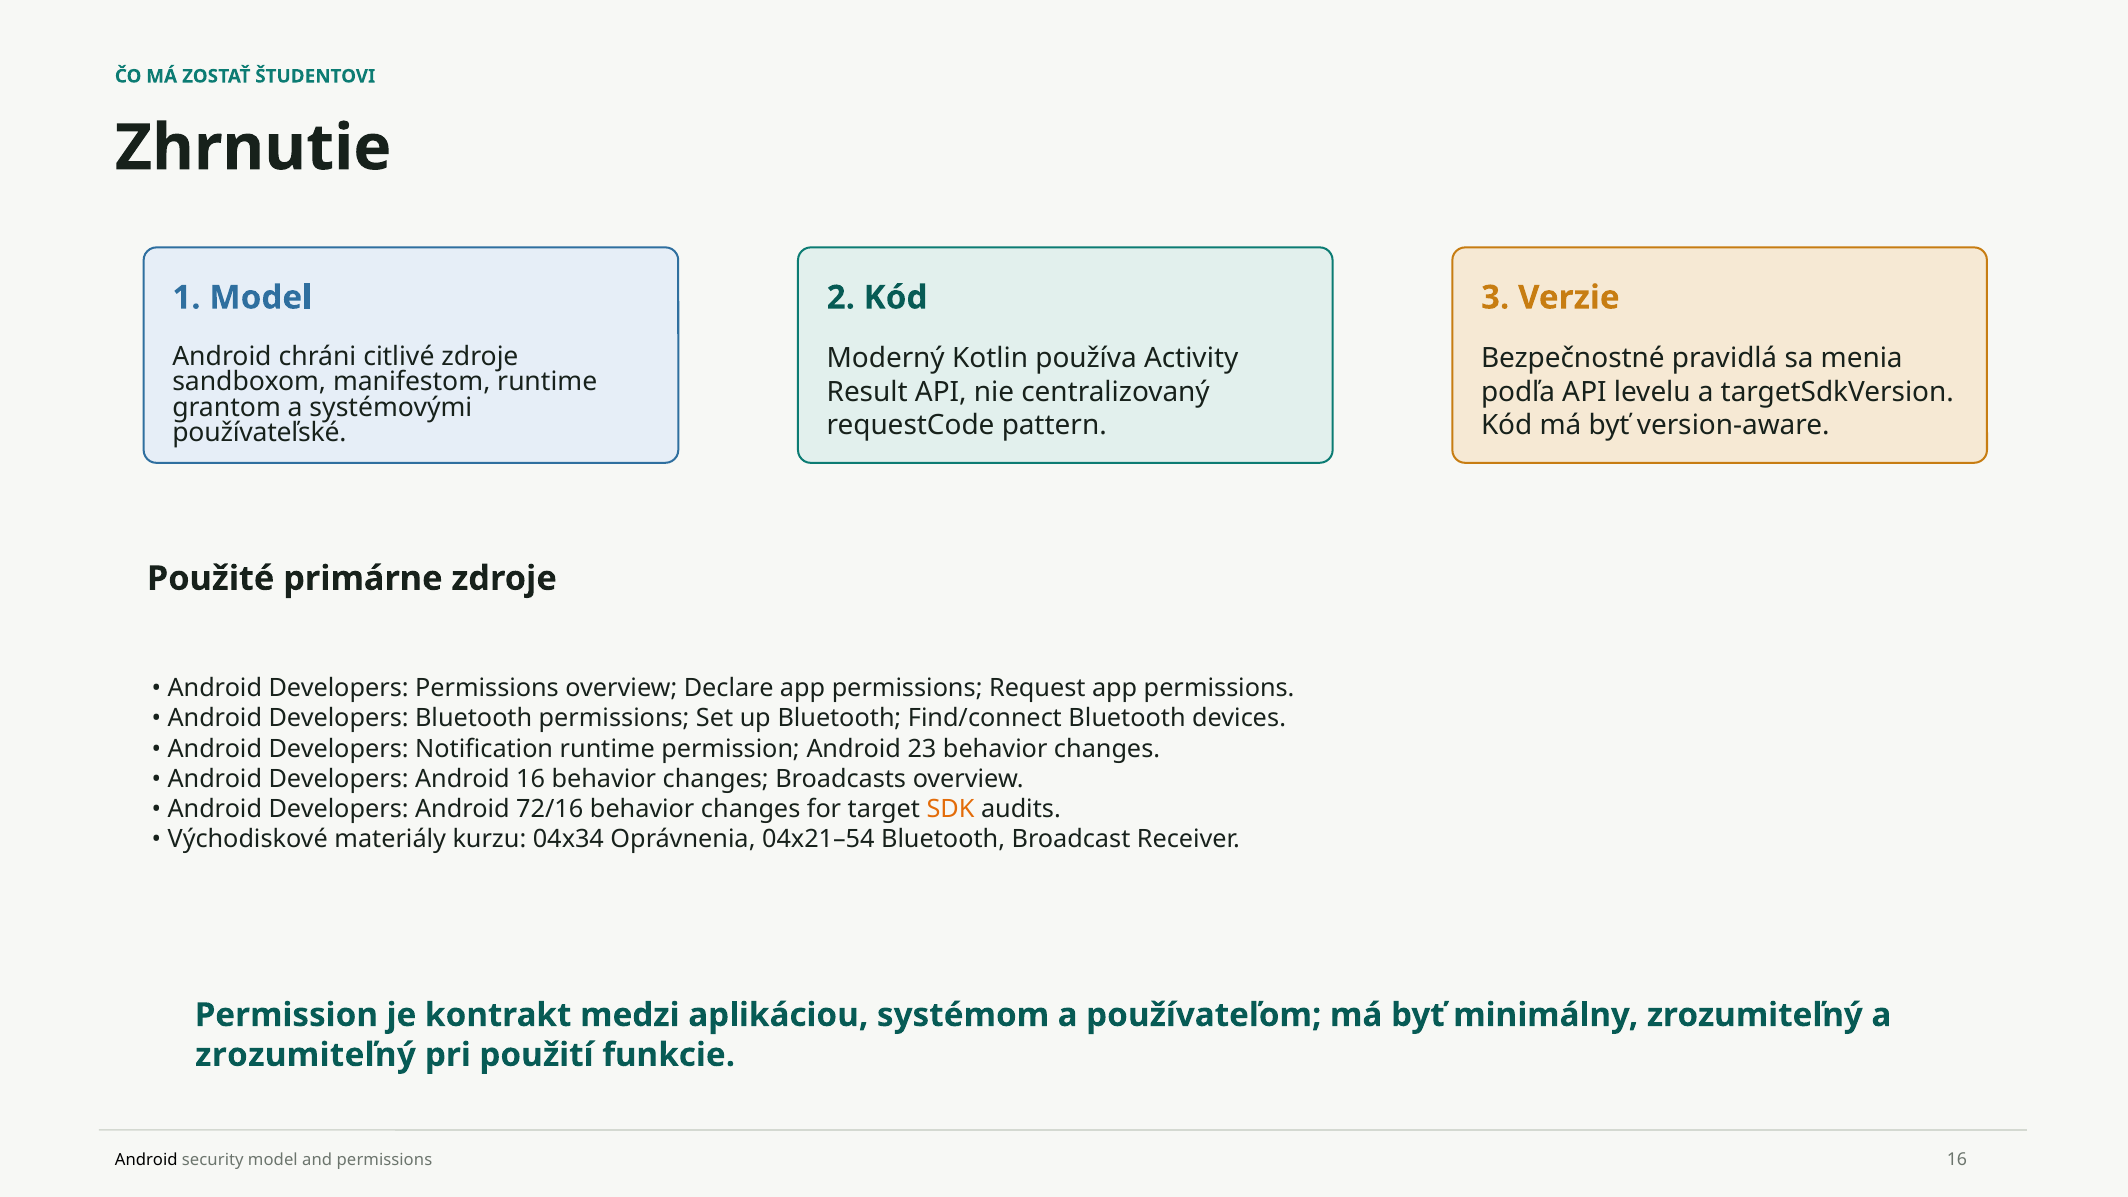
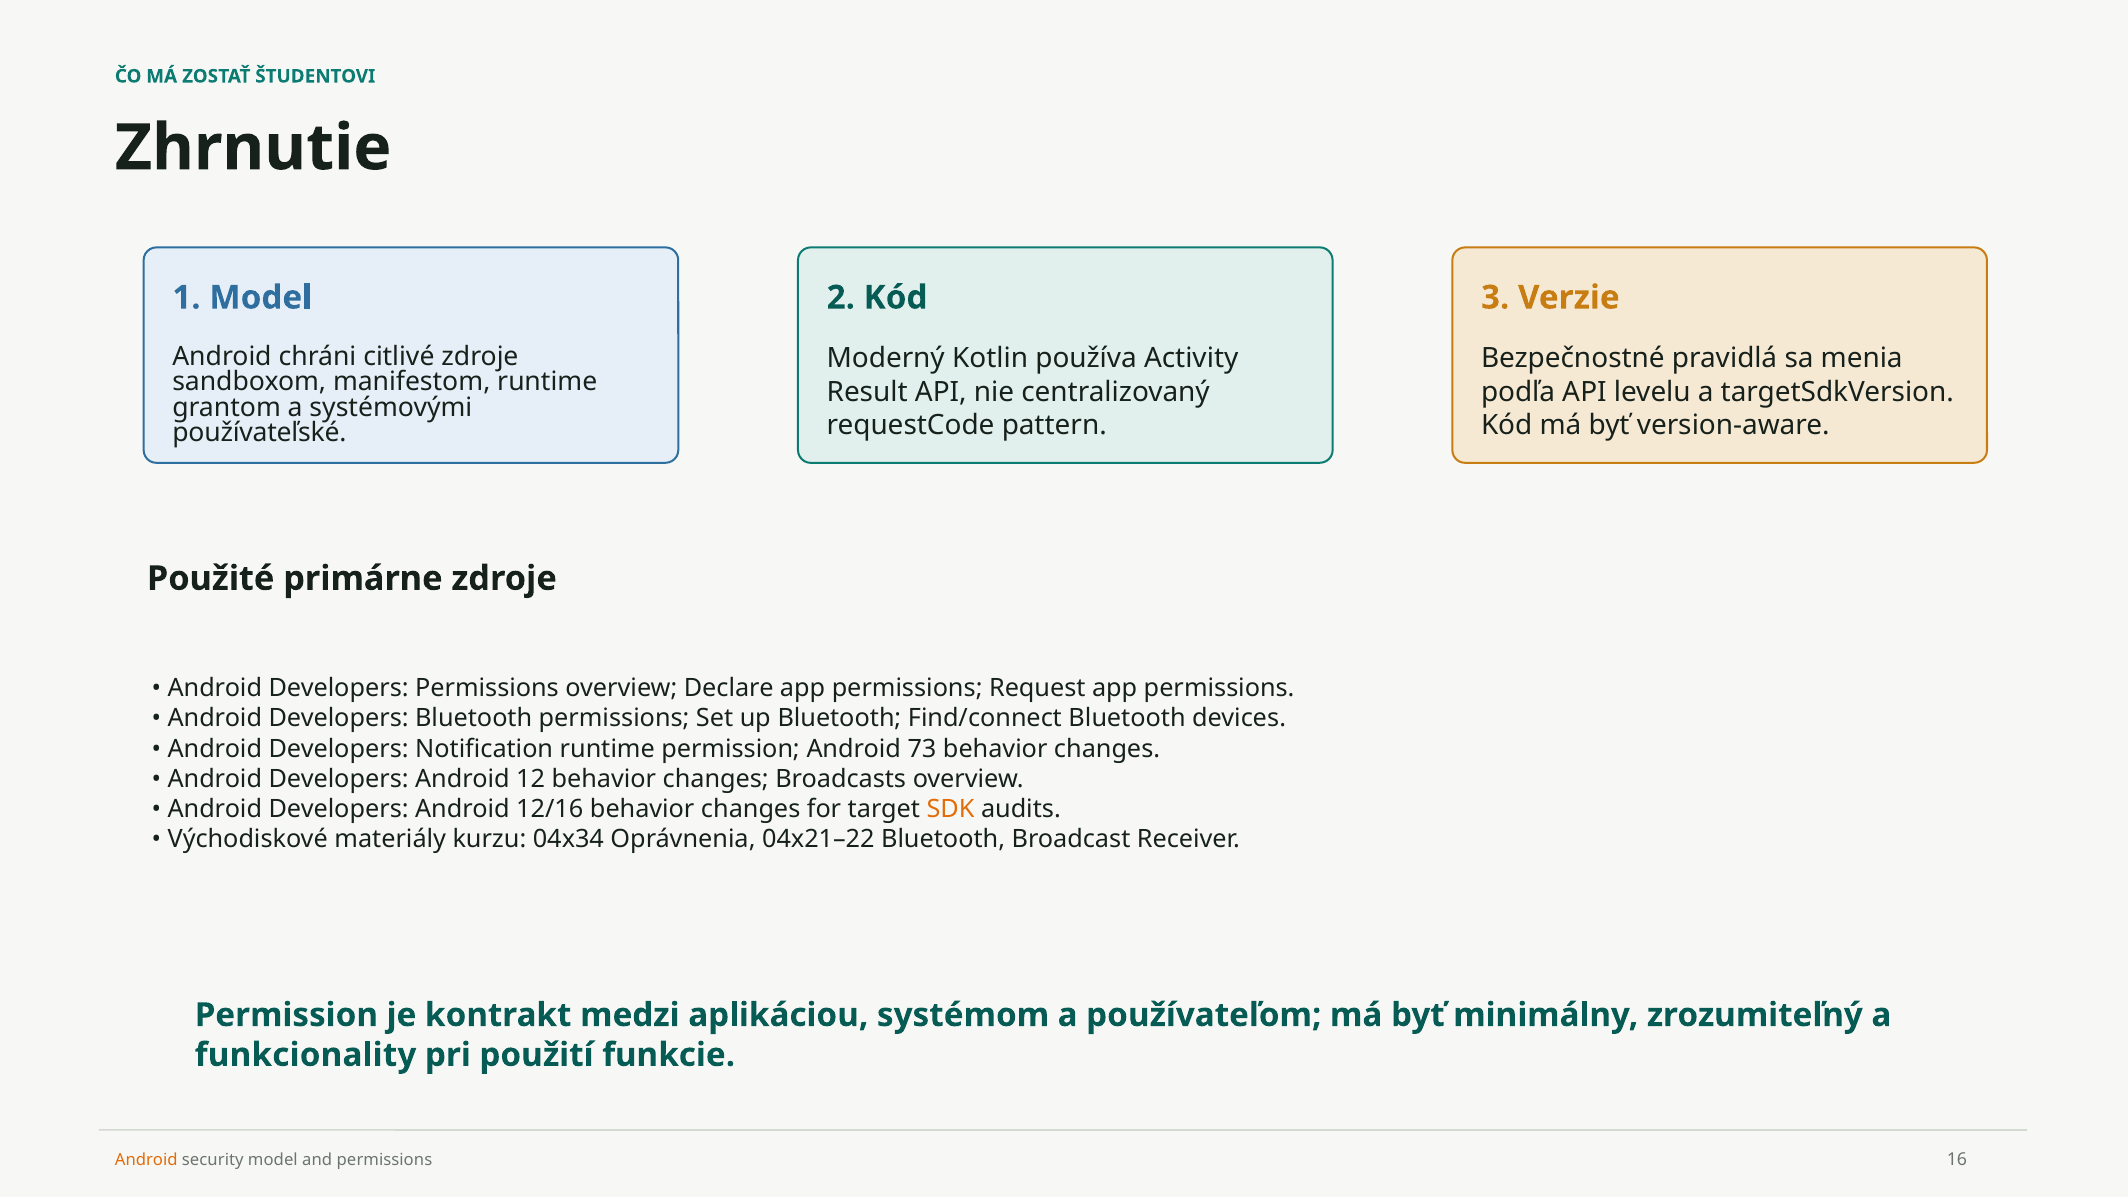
23: 23 -> 73
Android 16: 16 -> 12
72/16: 72/16 -> 12/16
04x21–54: 04x21–54 -> 04x21–22
zrozumiteľný at (306, 1055): zrozumiteľný -> funkcionality
Android at (146, 1160) colour: black -> orange
